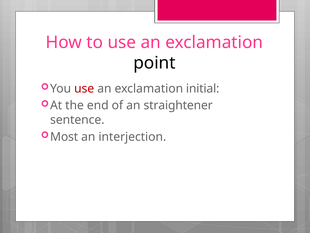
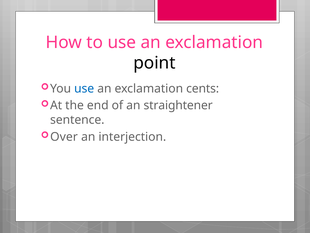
use at (84, 88) colour: red -> blue
initial: initial -> cents
Most: Most -> Over
